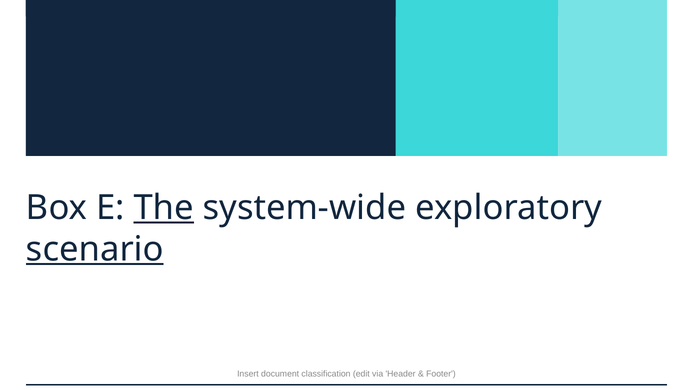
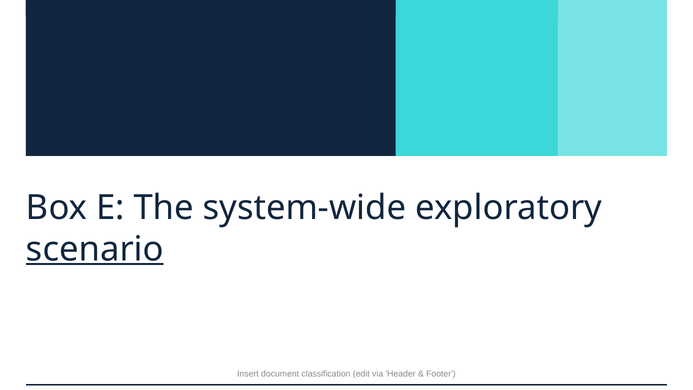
The underline: present -> none
